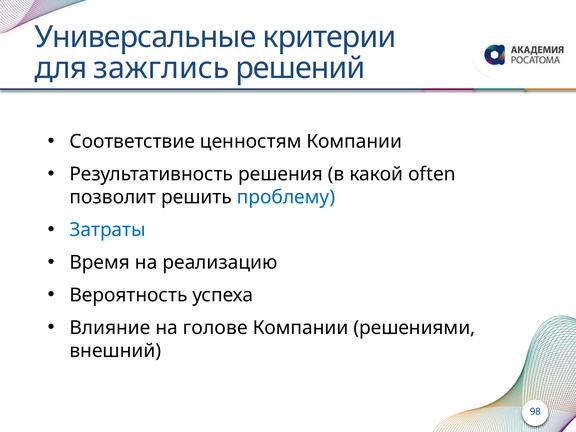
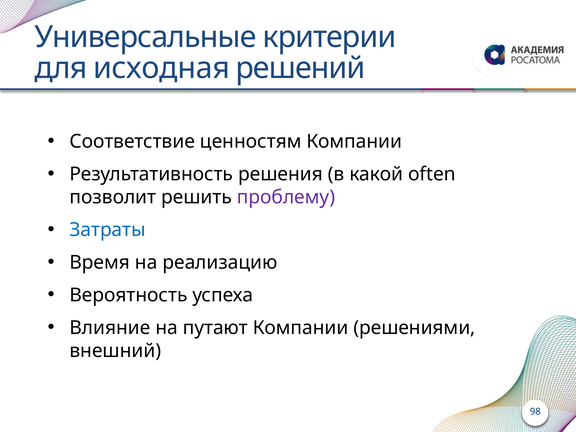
зажглись: зажглись -> исходная
проблему colour: blue -> purple
голове: голове -> путают
